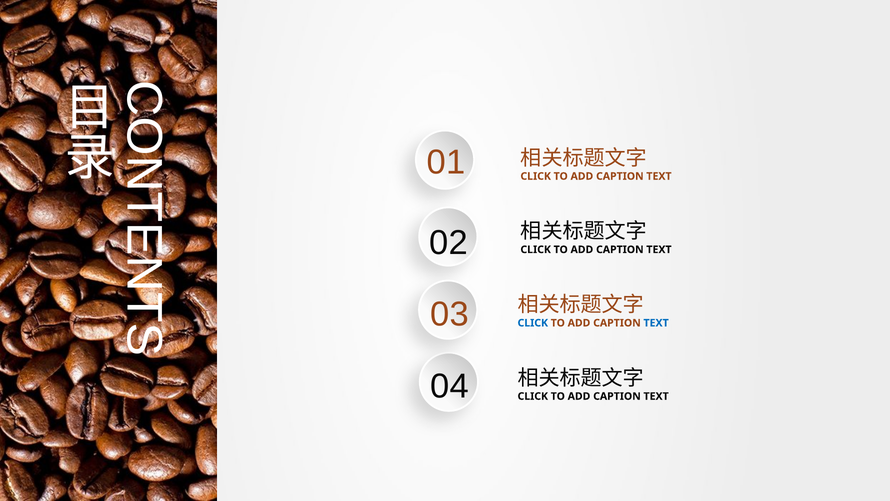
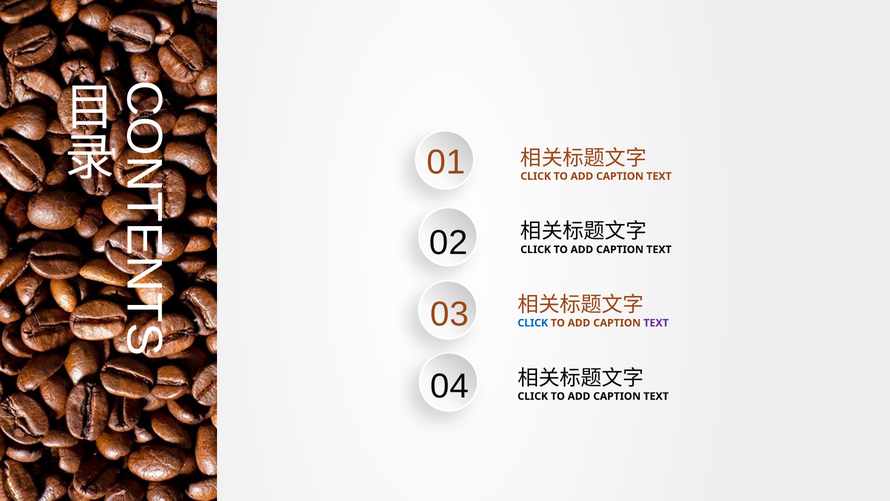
TEXT at (656, 323) colour: blue -> purple
